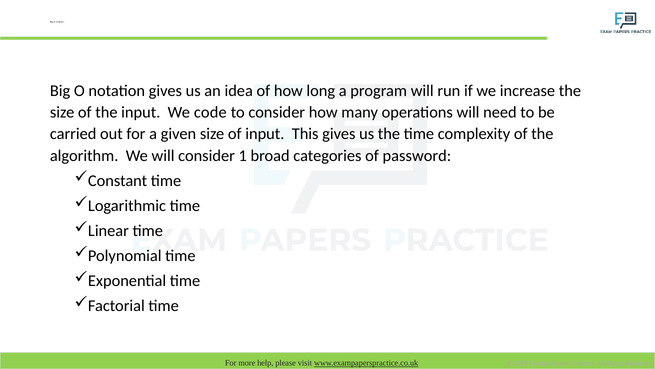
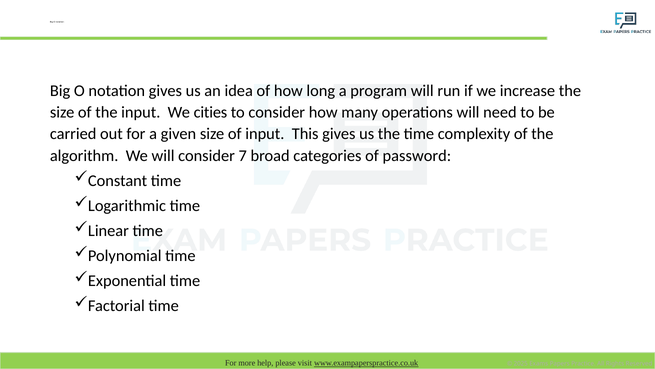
code: code -> cities
1: 1 -> 7
